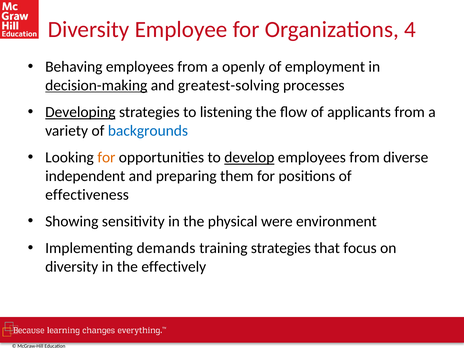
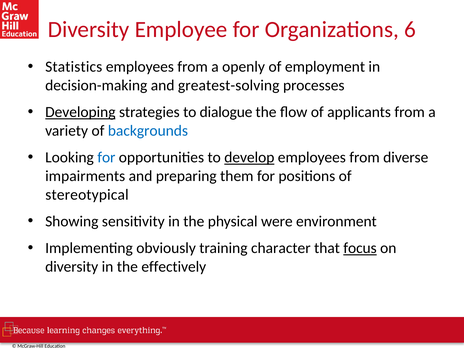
4: 4 -> 6
Behaving: Behaving -> Statistics
decision-making underline: present -> none
listening: listening -> dialogue
for at (106, 157) colour: orange -> blue
independent: independent -> impairments
effectiveness: effectiveness -> stereotypical
demands: demands -> obviously
training strategies: strategies -> character
focus underline: none -> present
